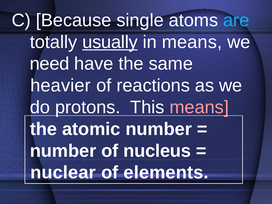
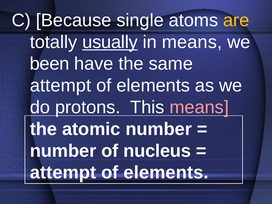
are colour: light blue -> yellow
need: need -> been
heavier at (60, 86): heavier -> attempt
reactions at (153, 86): reactions -> elements
nuclear at (63, 173): nuclear -> attempt
